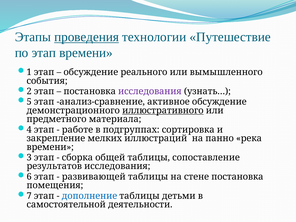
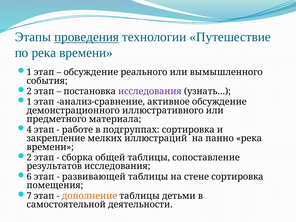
по этап: этап -> река
5 at (29, 102): 5 -> 1
иллюстративного underline: present -> none
3 at (29, 158): 3 -> 2
стене постановка: постановка -> сортировка
дополнение colour: blue -> orange
